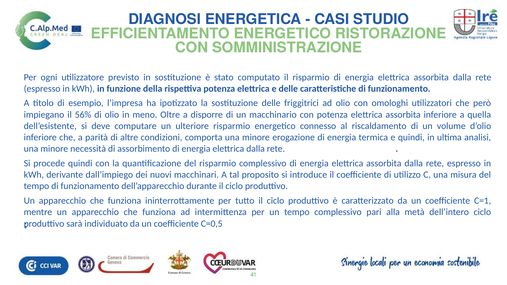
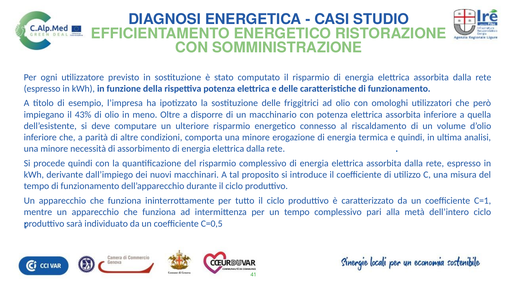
56%: 56% -> 43%
